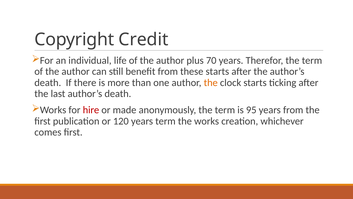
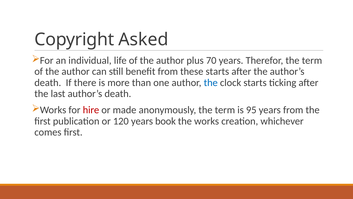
Credit: Credit -> Asked
the at (211, 82) colour: orange -> blue
years term: term -> book
